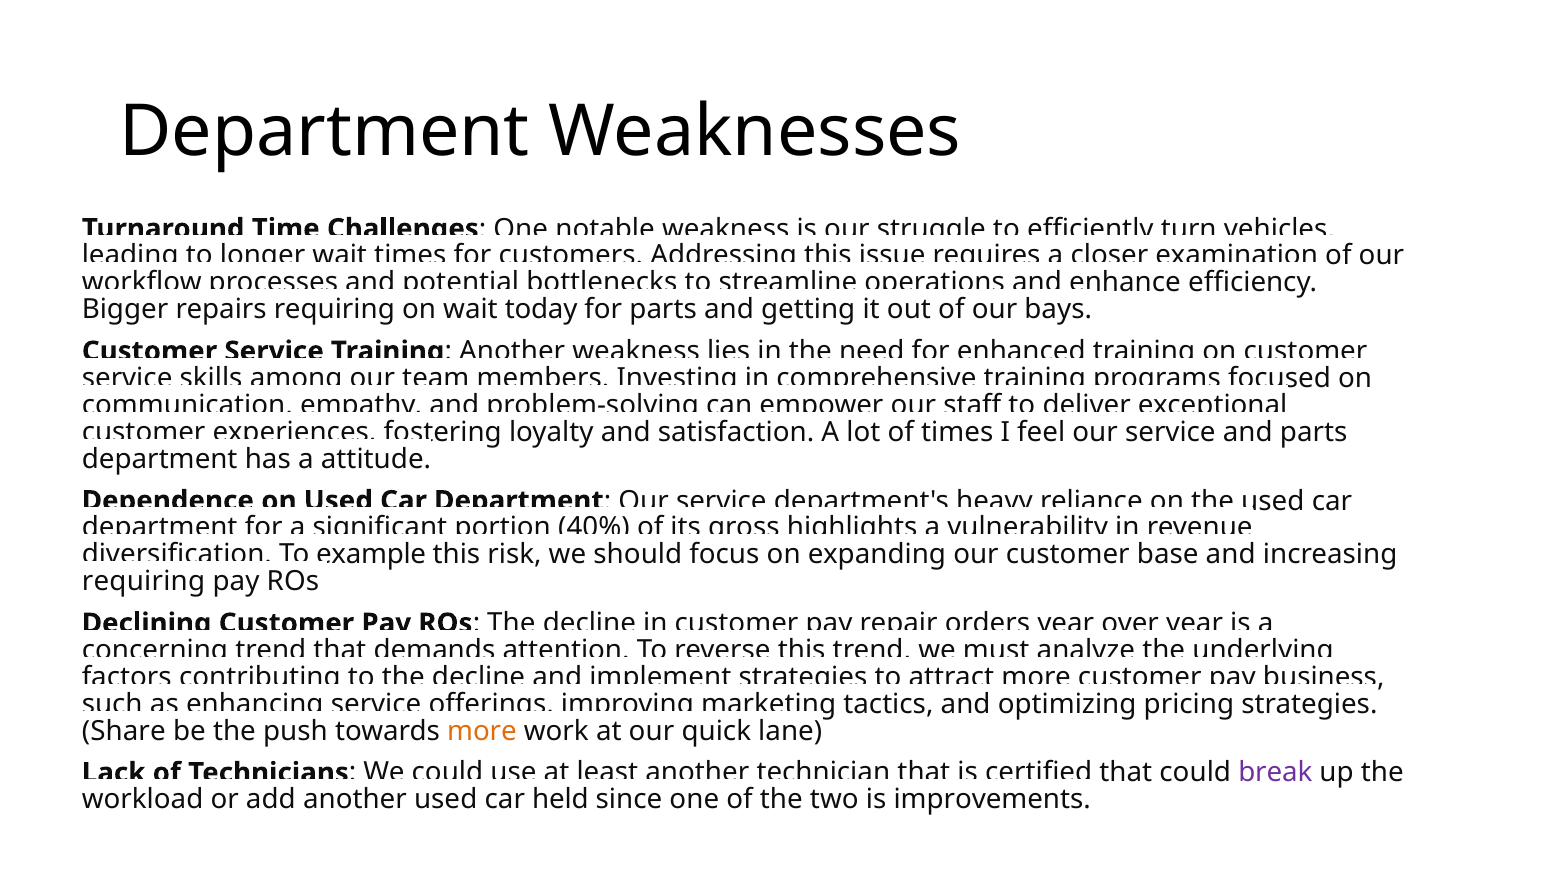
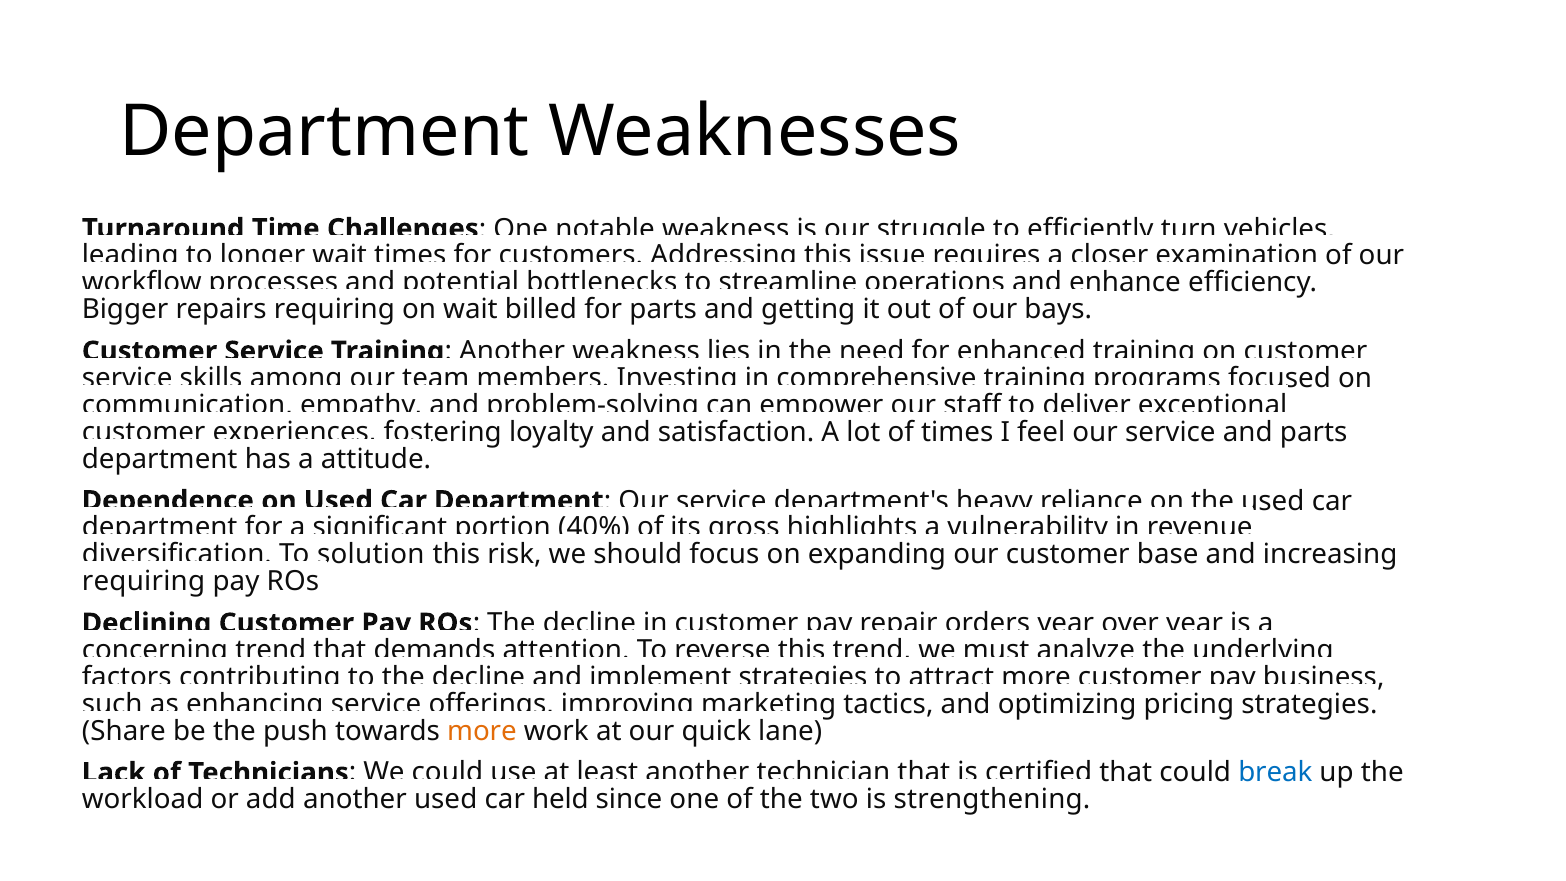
today: today -> billed
example: example -> solution
break colour: purple -> blue
improvements: improvements -> strengthening
